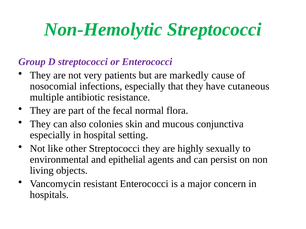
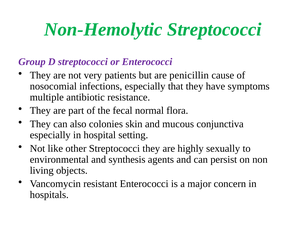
markedly: markedly -> penicillin
cutaneous: cutaneous -> symptoms
epithelial: epithelial -> synthesis
